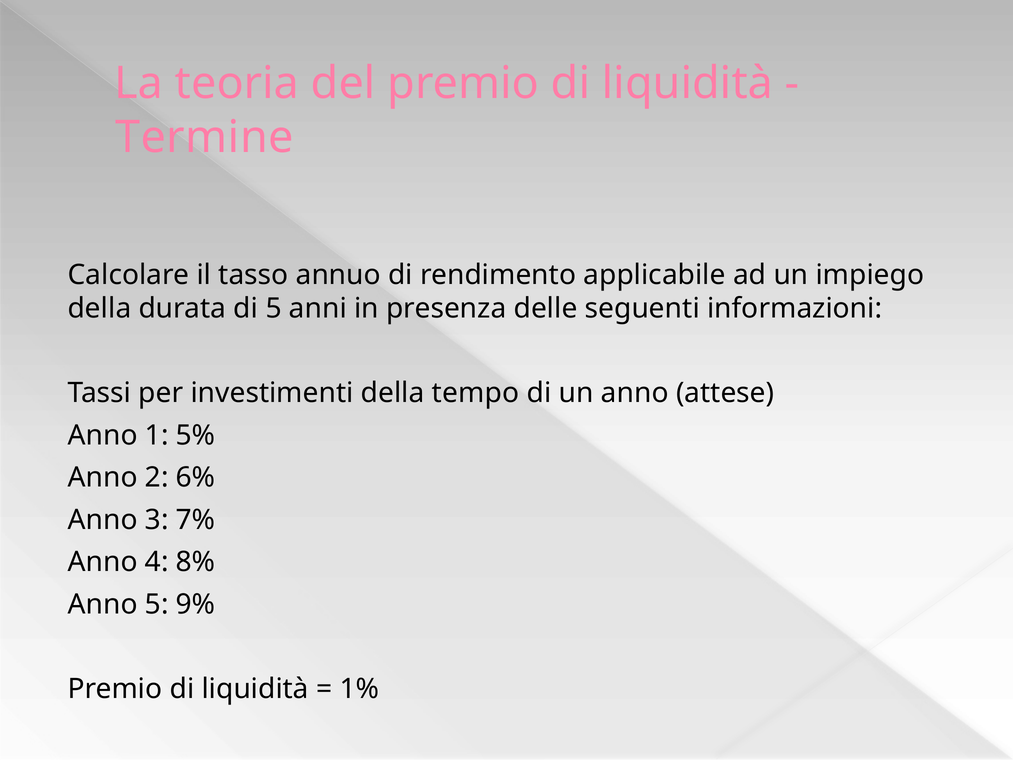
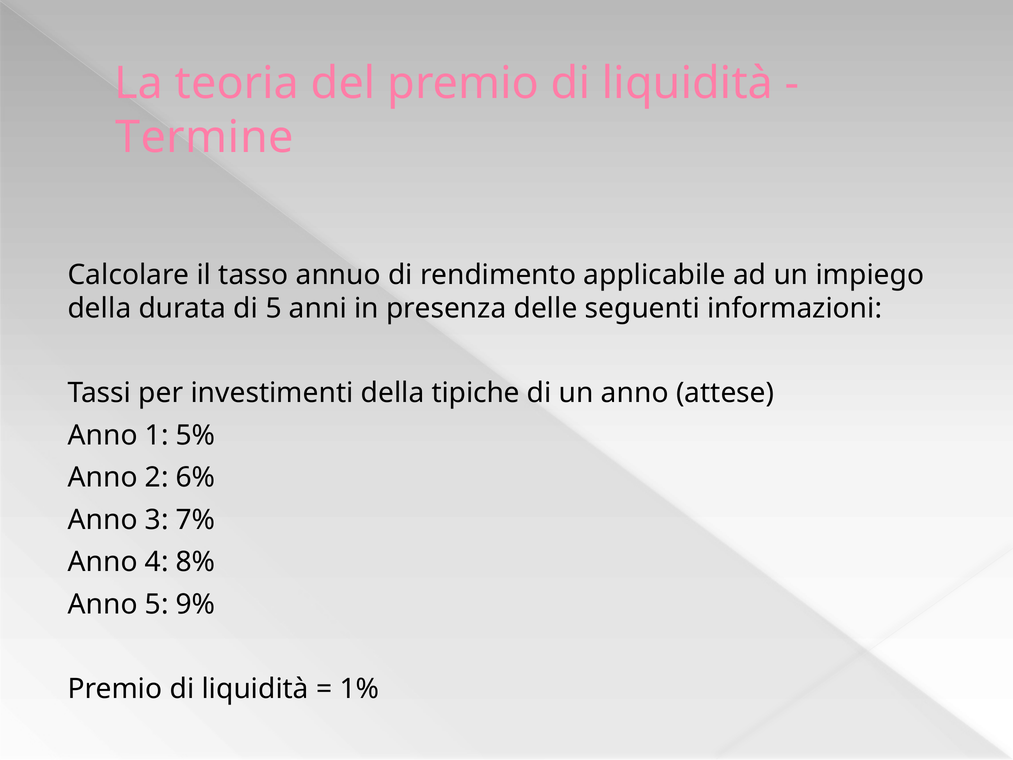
tempo: tempo -> tipiche
